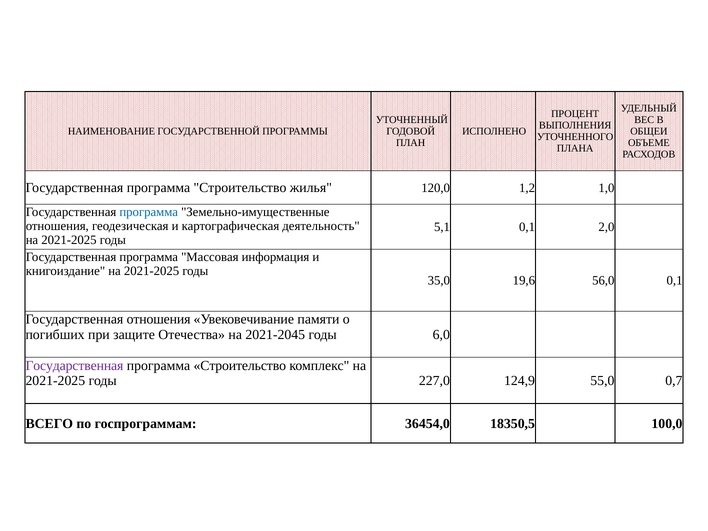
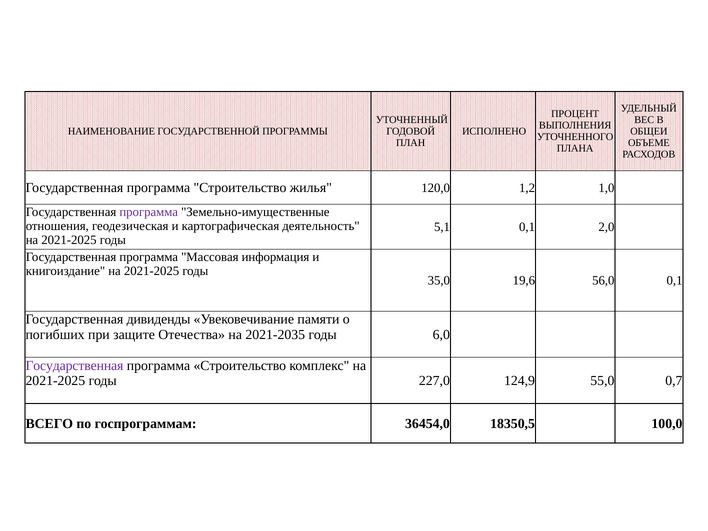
программа at (149, 212) colour: blue -> purple
Государственная отношения: отношения -> дивиденды
2021-2045: 2021-2045 -> 2021-2035
